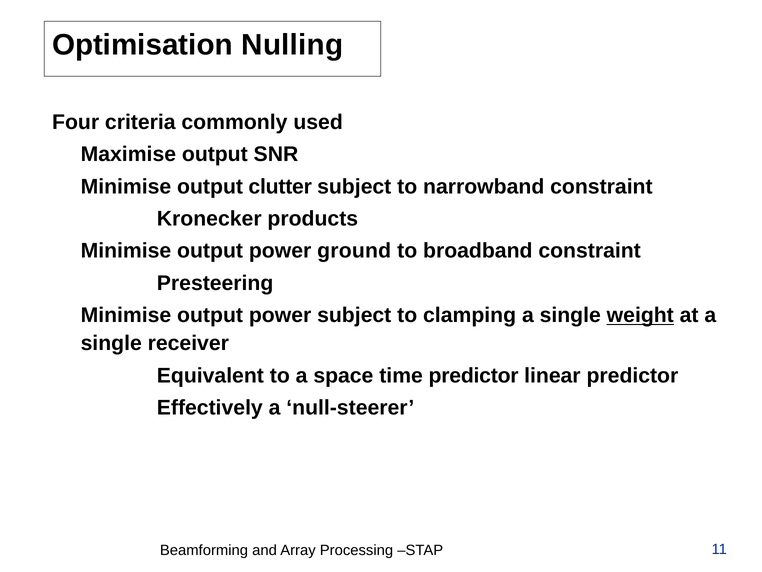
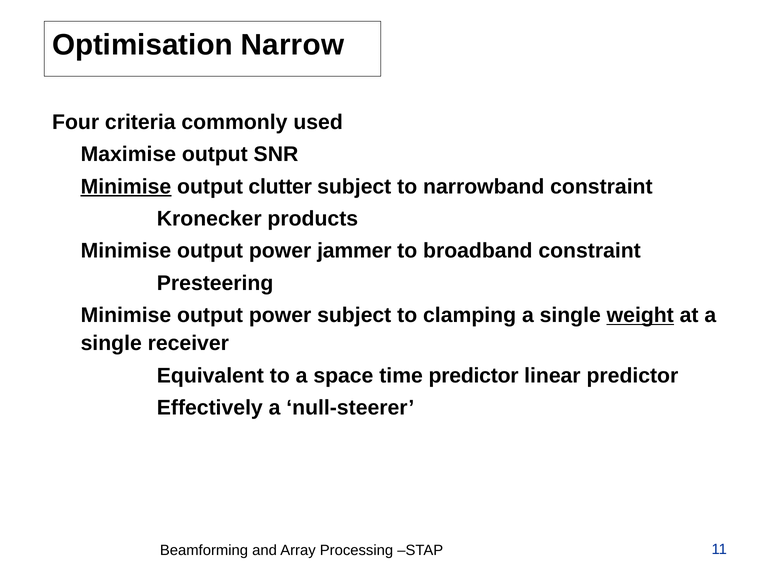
Nulling: Nulling -> Narrow
Minimise at (126, 186) underline: none -> present
ground: ground -> jammer
